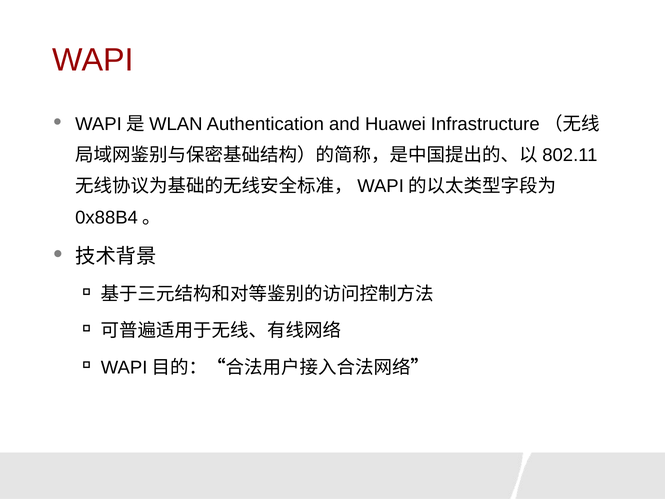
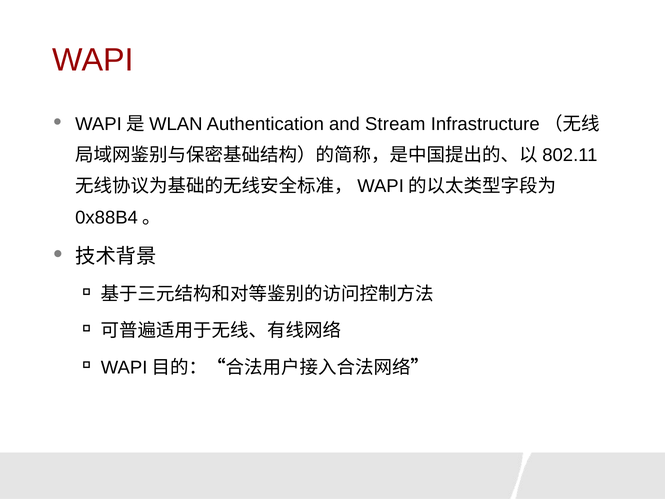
Huawei: Huawei -> Stream
